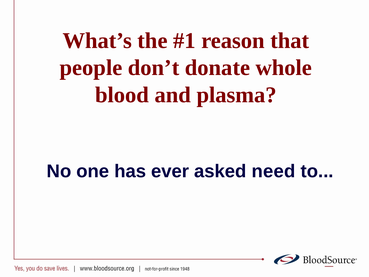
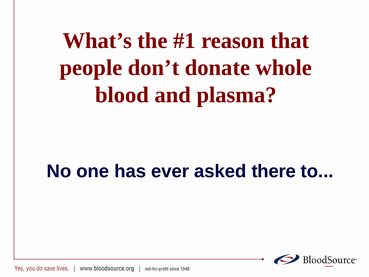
need: need -> there
